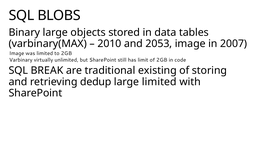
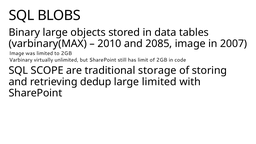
2053: 2053 -> 2085
BREAK: BREAK -> SCOPE
existing: existing -> storage
